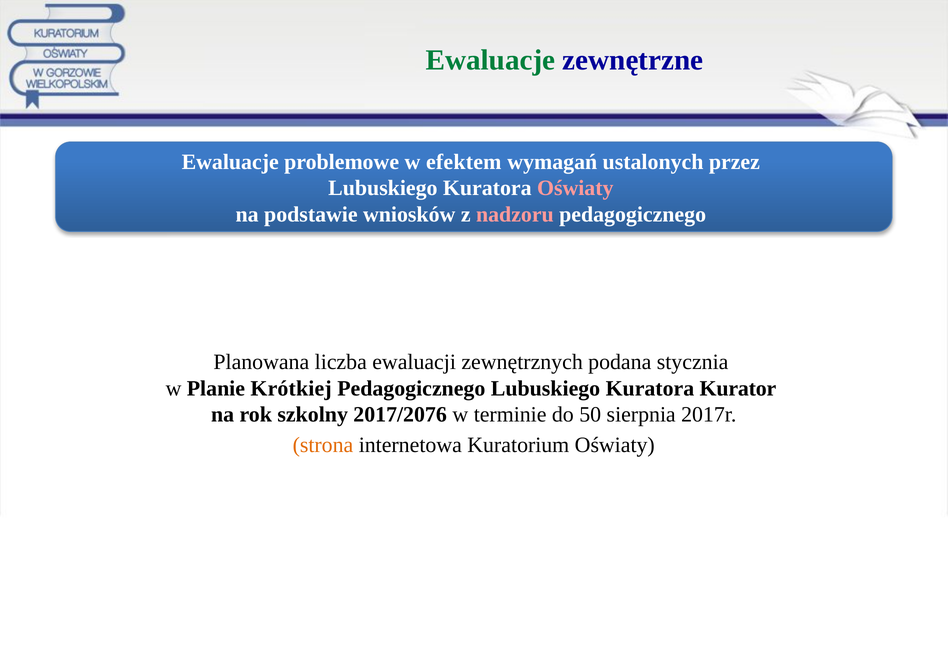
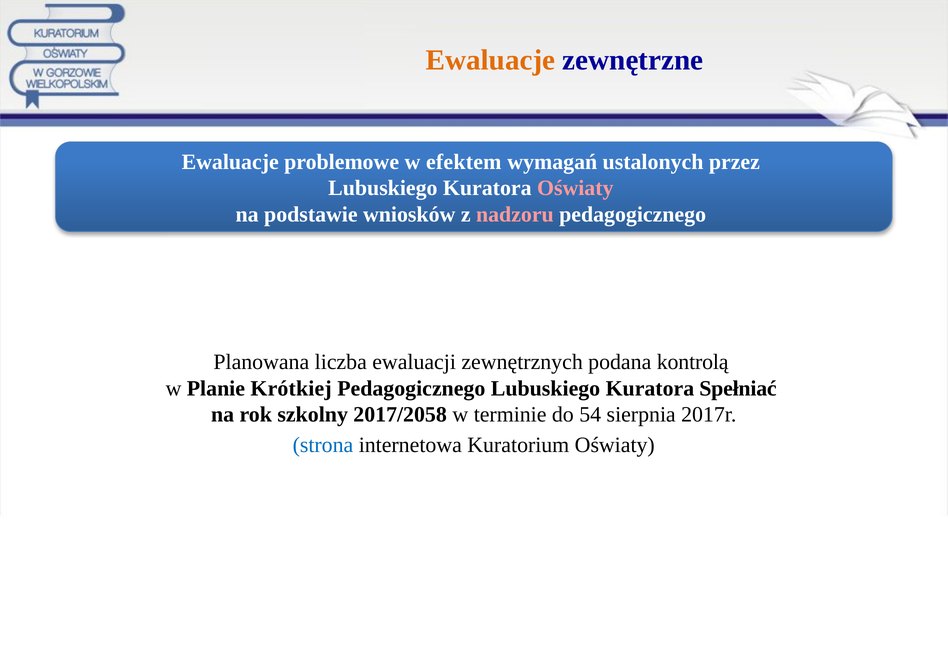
Ewaluacje at (490, 60) colour: green -> orange
stycznia: stycznia -> kontrolą
Kurator: Kurator -> Spełniać
2017/2076: 2017/2076 -> 2017/2058
50: 50 -> 54
strona colour: orange -> blue
